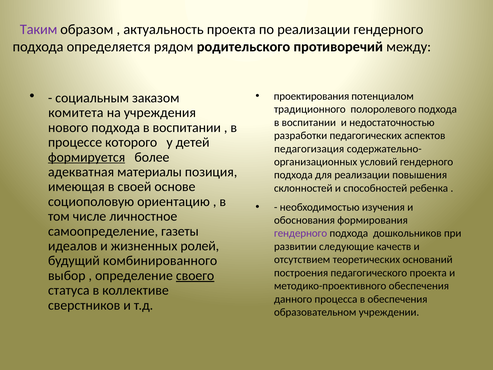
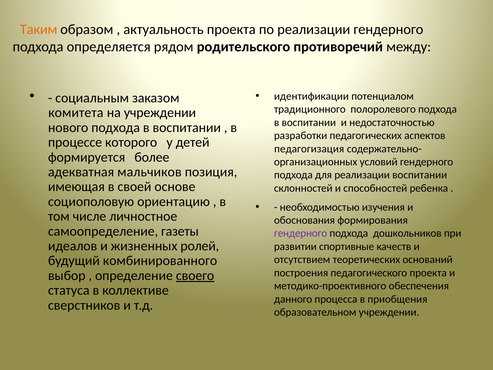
Таким colour: purple -> orange
проектирования: проектирования -> идентификации
на учреждения: учреждения -> учреждении
формируется underline: present -> none
материалы: материалы -> мальчиков
реализации повышения: повышения -> воспитании
следующие: следующие -> спортивные
в обеспечения: обеспечения -> приобщения
